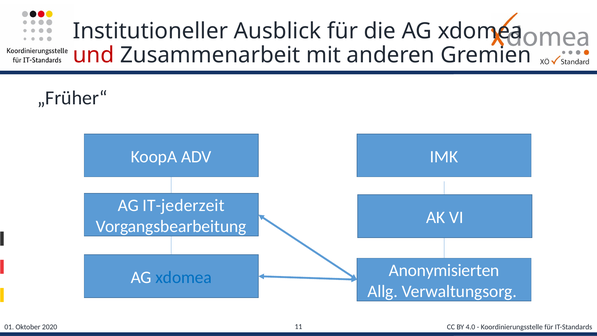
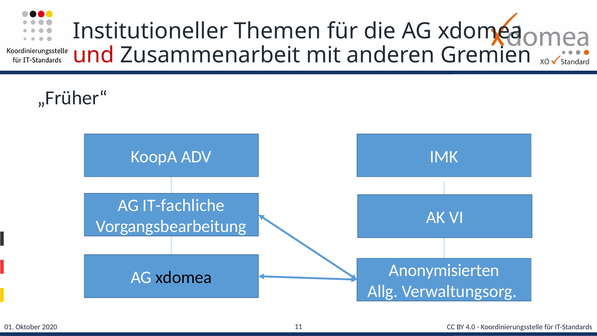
Ausblick: Ausblick -> Themen
IT-jederzeit: IT-jederzeit -> IT-fachliche
xdomea at (184, 277) colour: blue -> black
